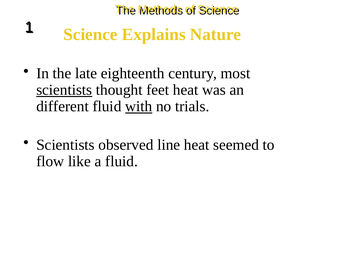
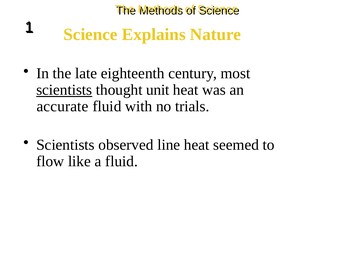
feet: feet -> unit
different: different -> accurate
with underline: present -> none
